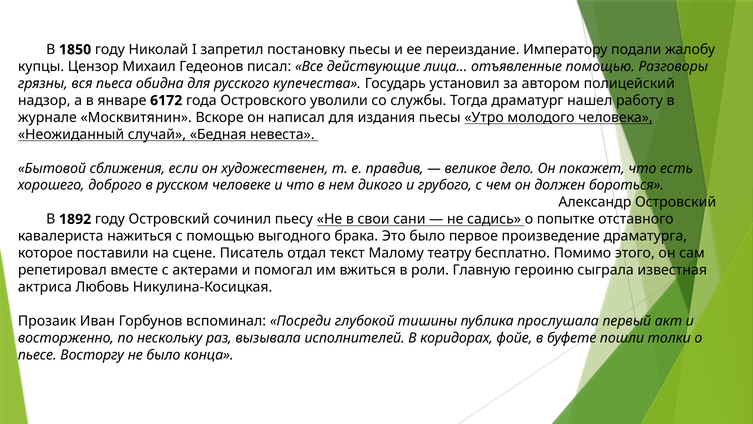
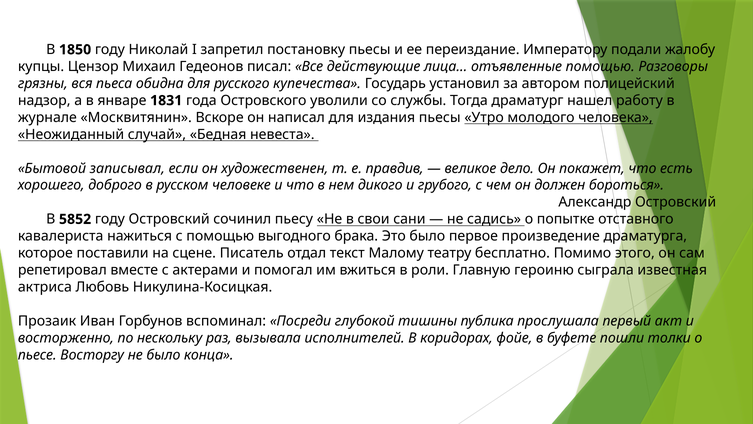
6172: 6172 -> 1831
сближения: сближения -> записывал
1892: 1892 -> 5852
